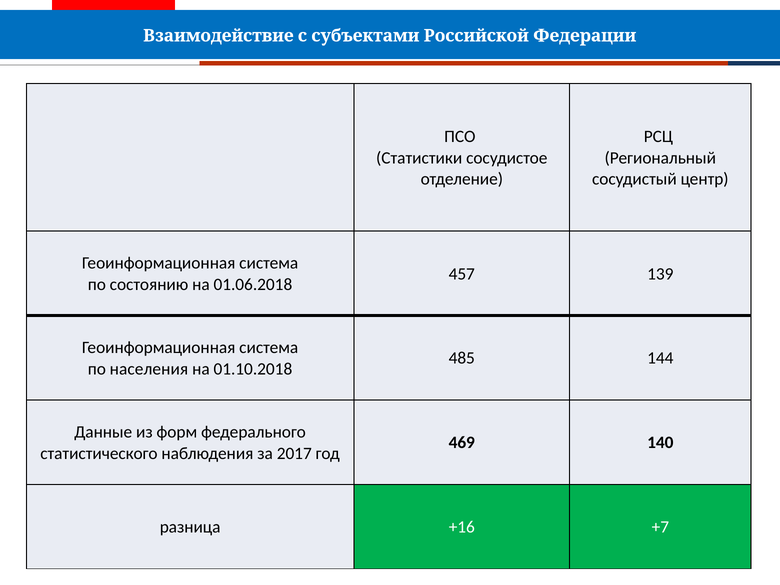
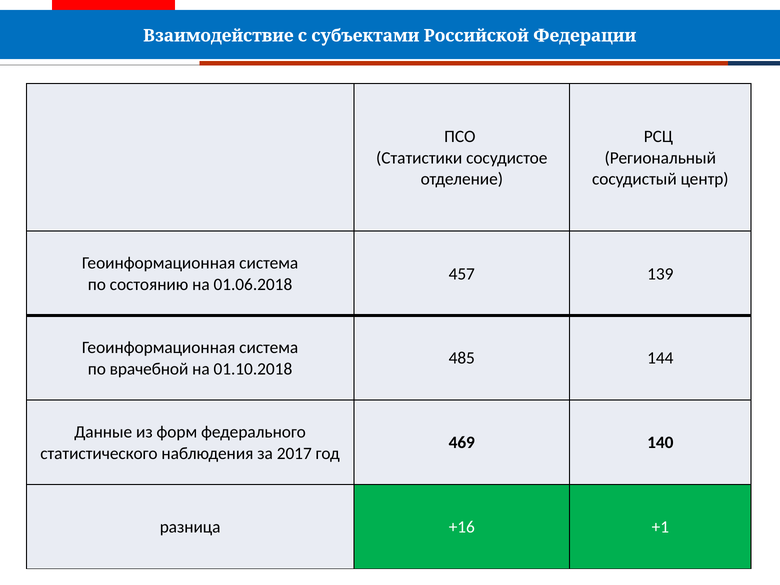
населения: населения -> врачебной
+7: +7 -> +1
